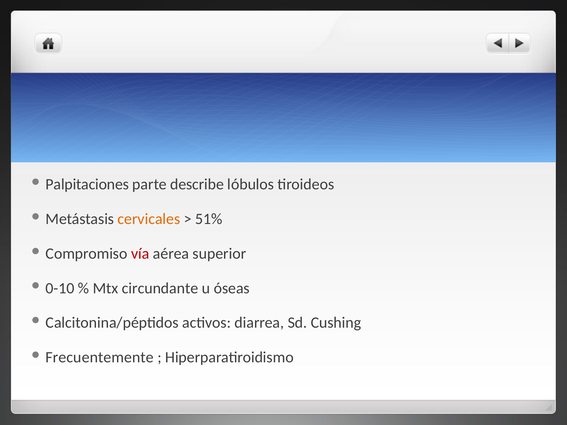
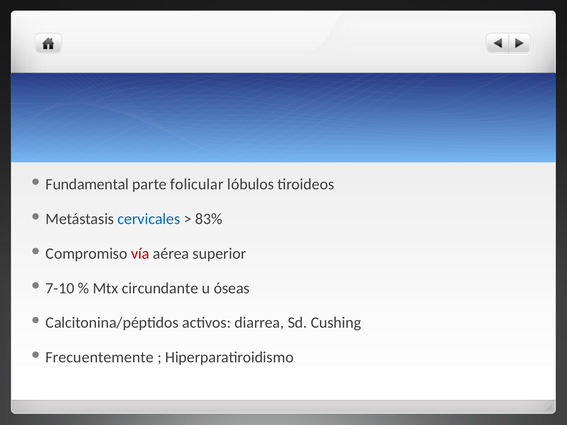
Palpitaciones: Palpitaciones -> Fundamental
describe: describe -> folicular
cervicales colour: orange -> blue
51%: 51% -> 83%
0-10: 0-10 -> 7-10
